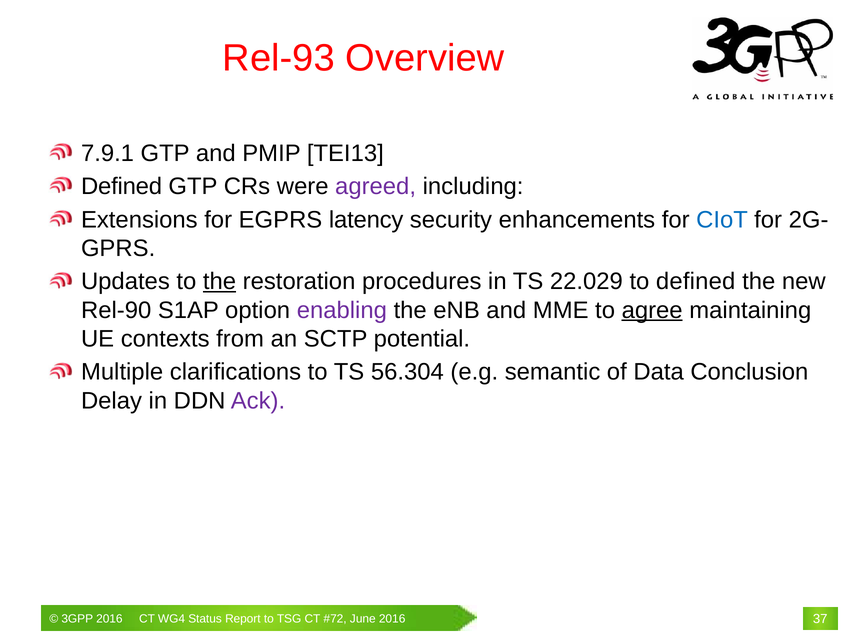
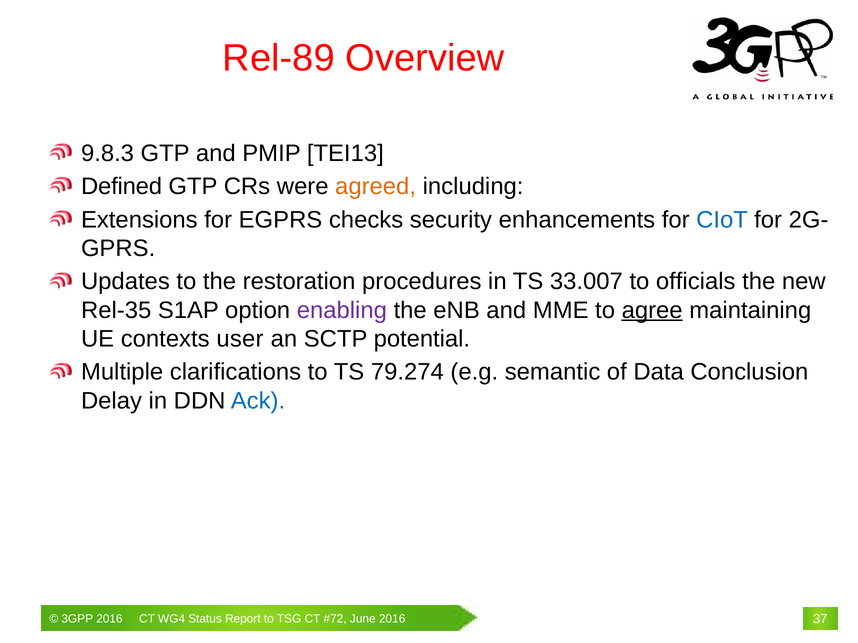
Rel-93: Rel-93 -> Rel-89
7.9.1: 7.9.1 -> 9.8.3
agreed colour: purple -> orange
latency: latency -> checks
the at (220, 282) underline: present -> none
22.029: 22.029 -> 33.007
to defined: defined -> officials
Rel-90: Rel-90 -> Rel-35
from: from -> user
56.304: 56.304 -> 79.274
Ack colour: purple -> blue
